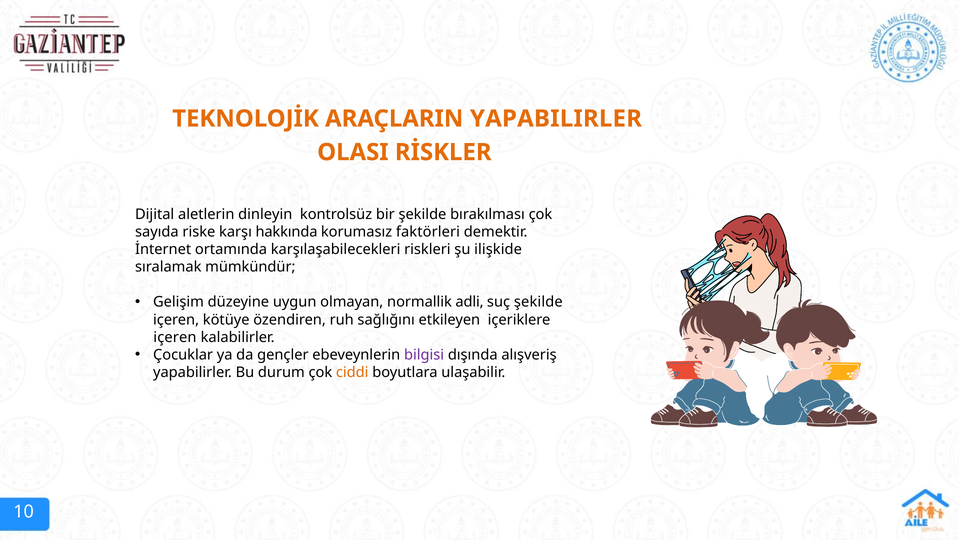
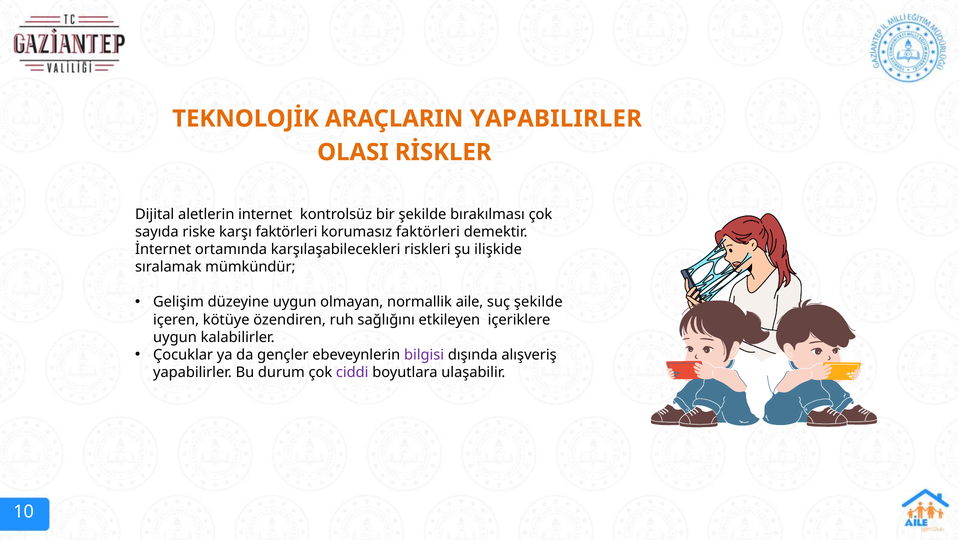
dinleyin: dinleyin -> internet
karşı hakkında: hakkında -> faktörleri
adli: adli -> aile
içeren at (175, 337): içeren -> uygun
ciddi colour: orange -> purple
